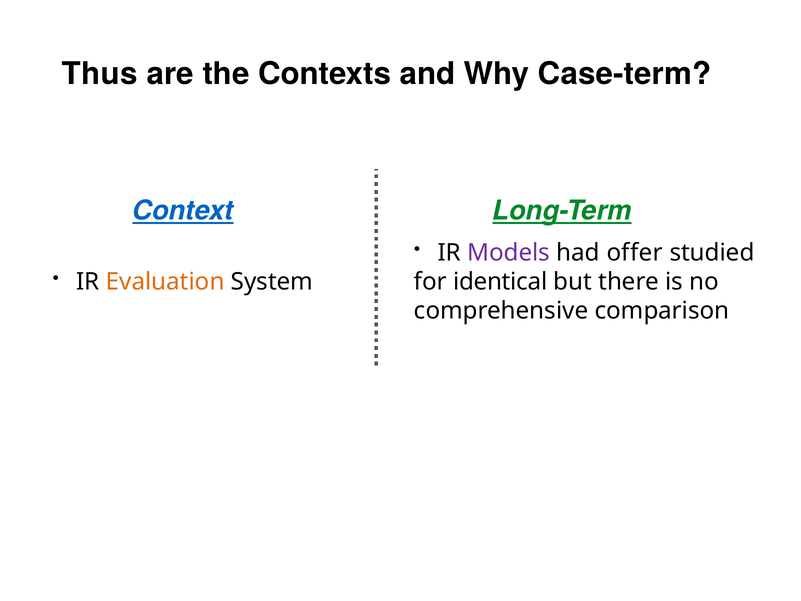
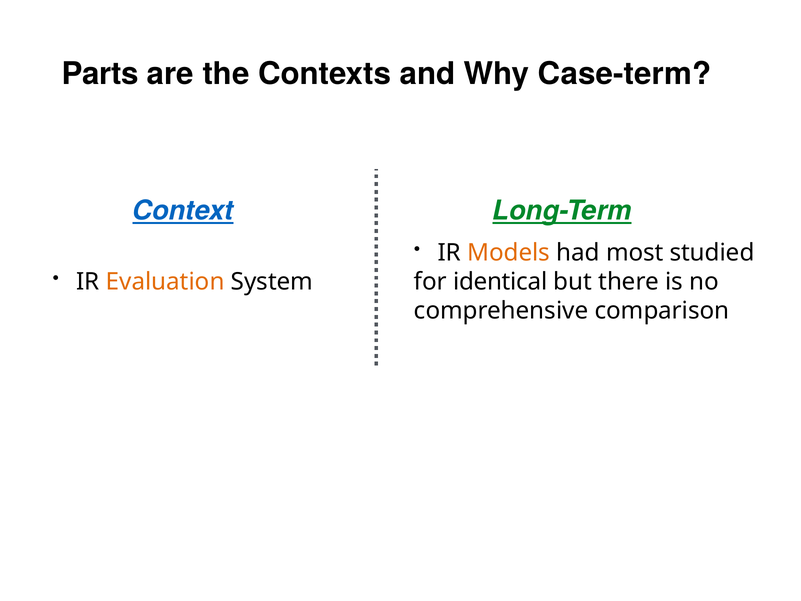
Thus: Thus -> Parts
Models colour: purple -> orange
offer: offer -> most
